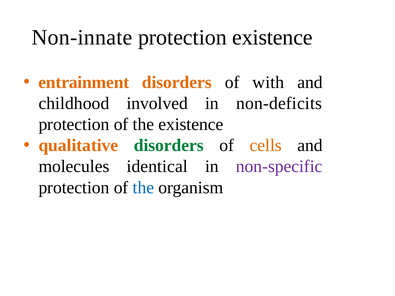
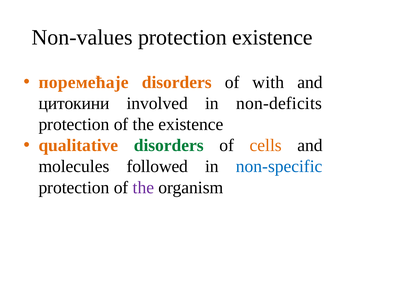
Non-innate: Non-innate -> Non-values
entrainment: entrainment -> поремећаје
childhood: childhood -> цитокини
identical: identical -> followed
non-specific colour: purple -> blue
the at (143, 188) colour: blue -> purple
